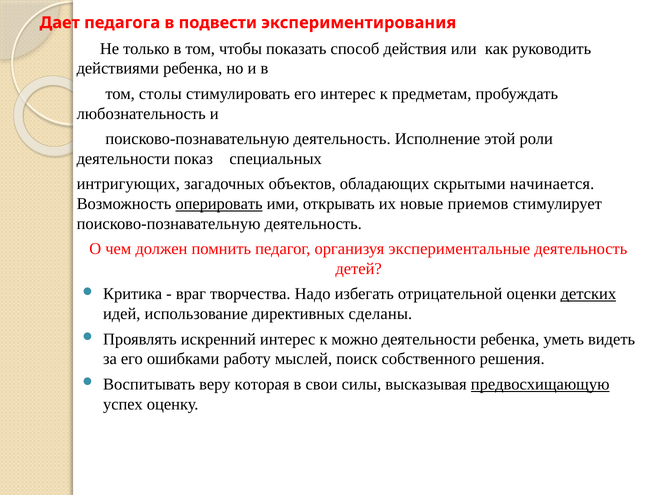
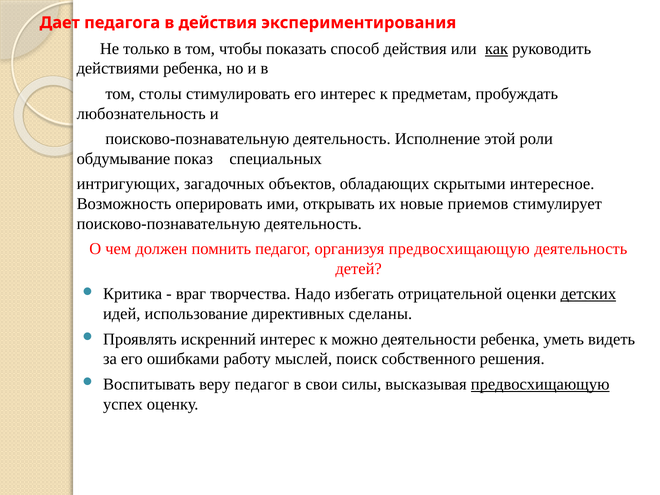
в подвести: подвести -> действия
как underline: none -> present
деятельности at (123, 159): деятельности -> обдумывание
начинается: начинается -> интересное
оперировать underline: present -> none
организуя экспериментальные: экспериментальные -> предвосхищающую
веру которая: которая -> педагог
